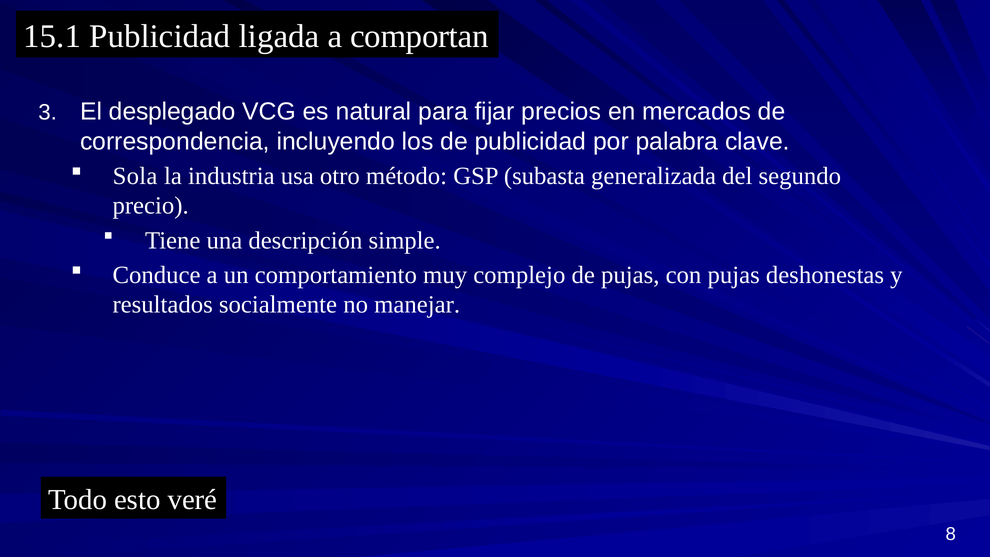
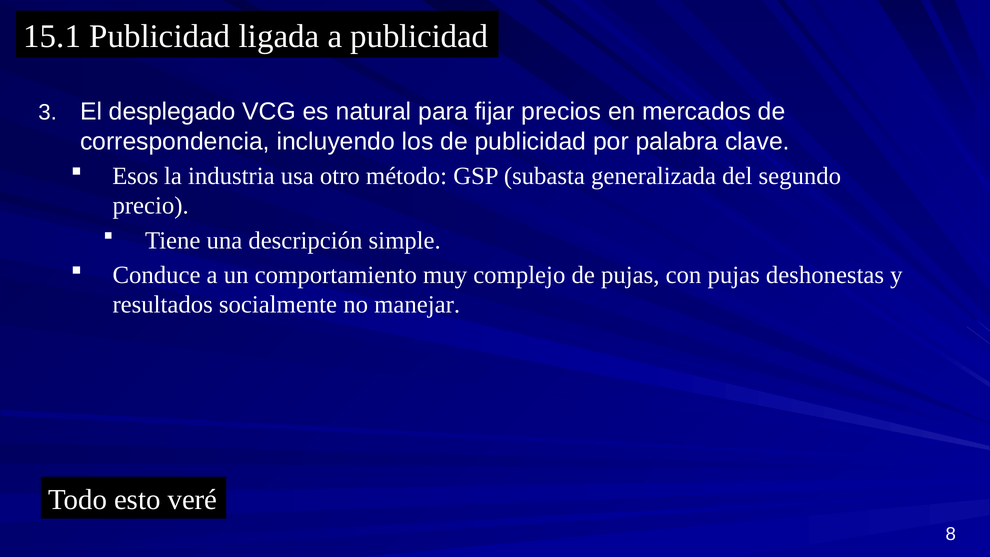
a comportan: comportan -> publicidad
Sola: Sola -> Esos
